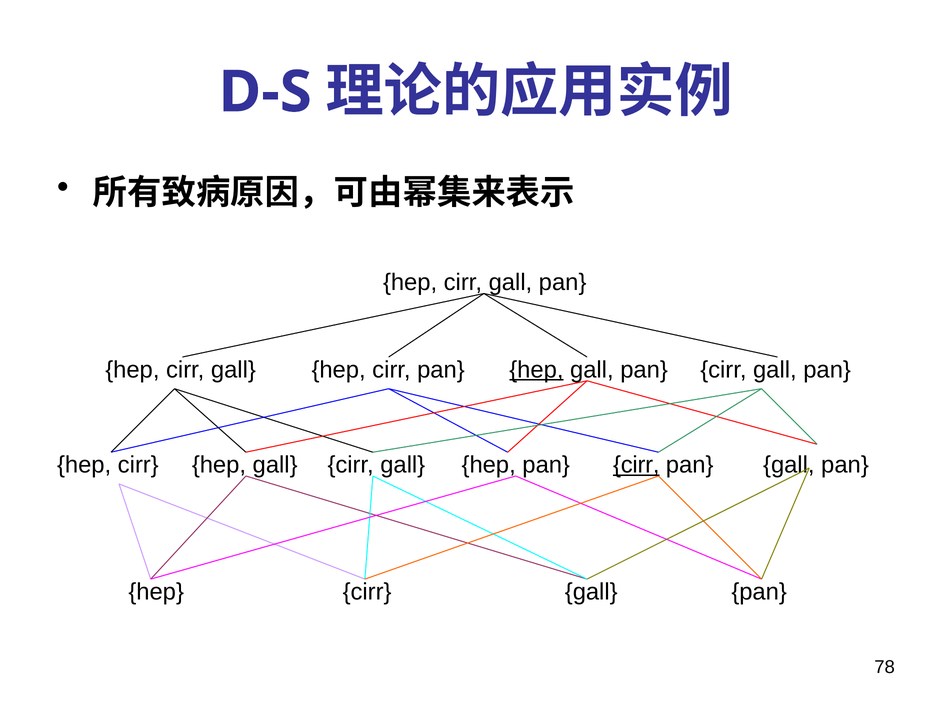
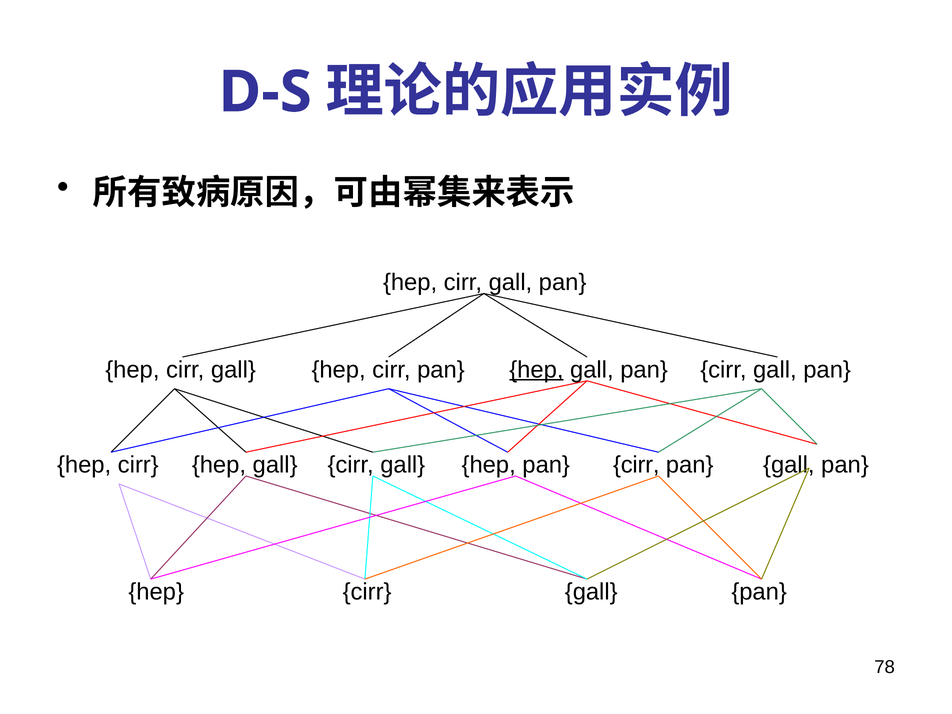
cirr at (636, 465) underline: present -> none
